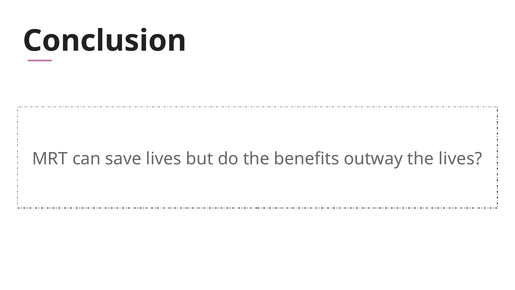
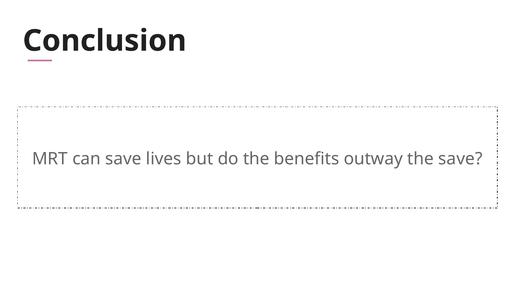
the lives: lives -> save
